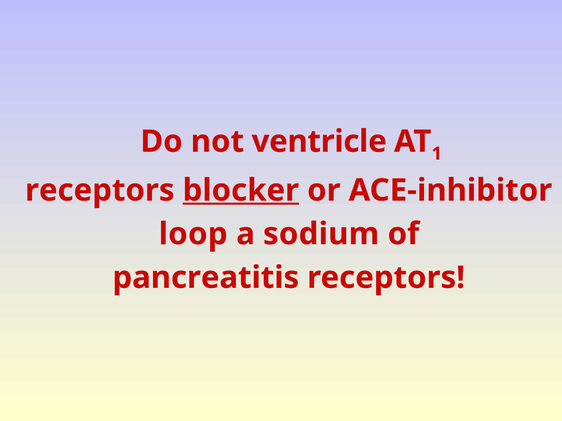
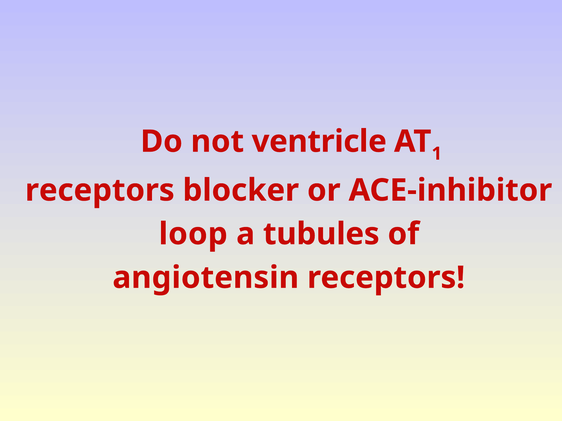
blocker underline: present -> none
sodium: sodium -> tubules
pancreatitis: pancreatitis -> angiotensin
